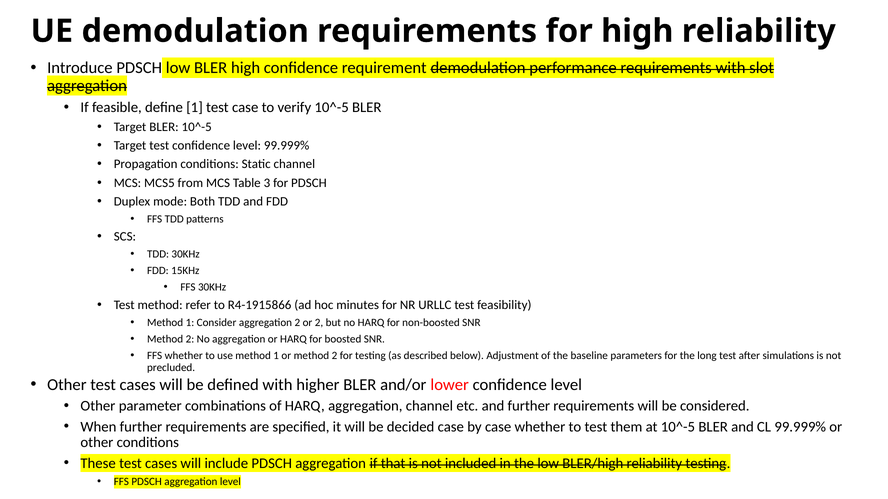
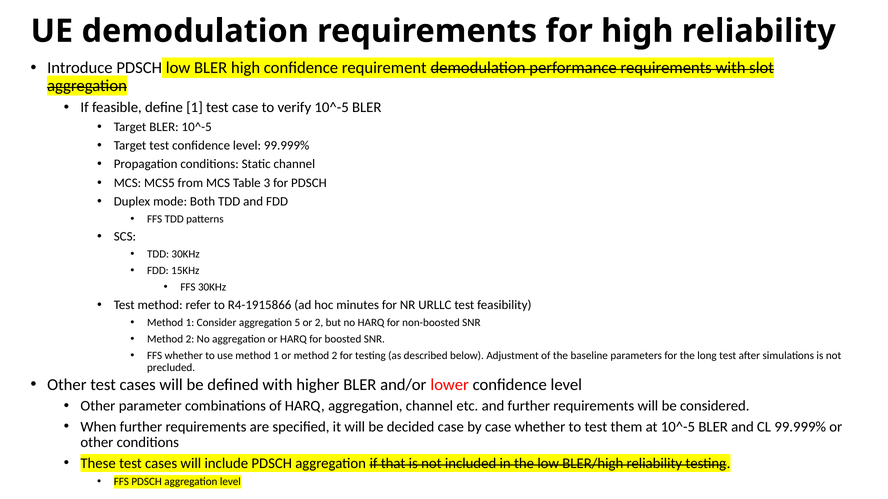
aggregation 2: 2 -> 5
